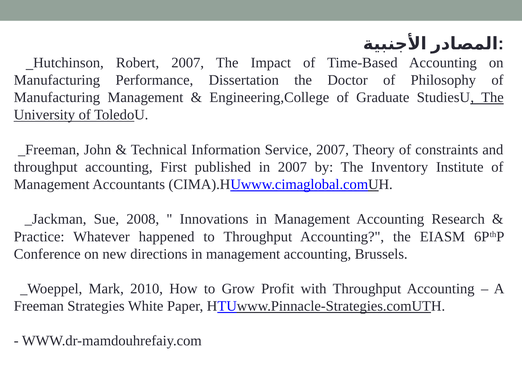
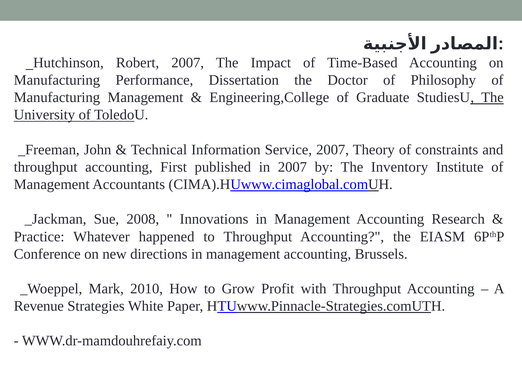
Freeman: Freeman -> Revenue
